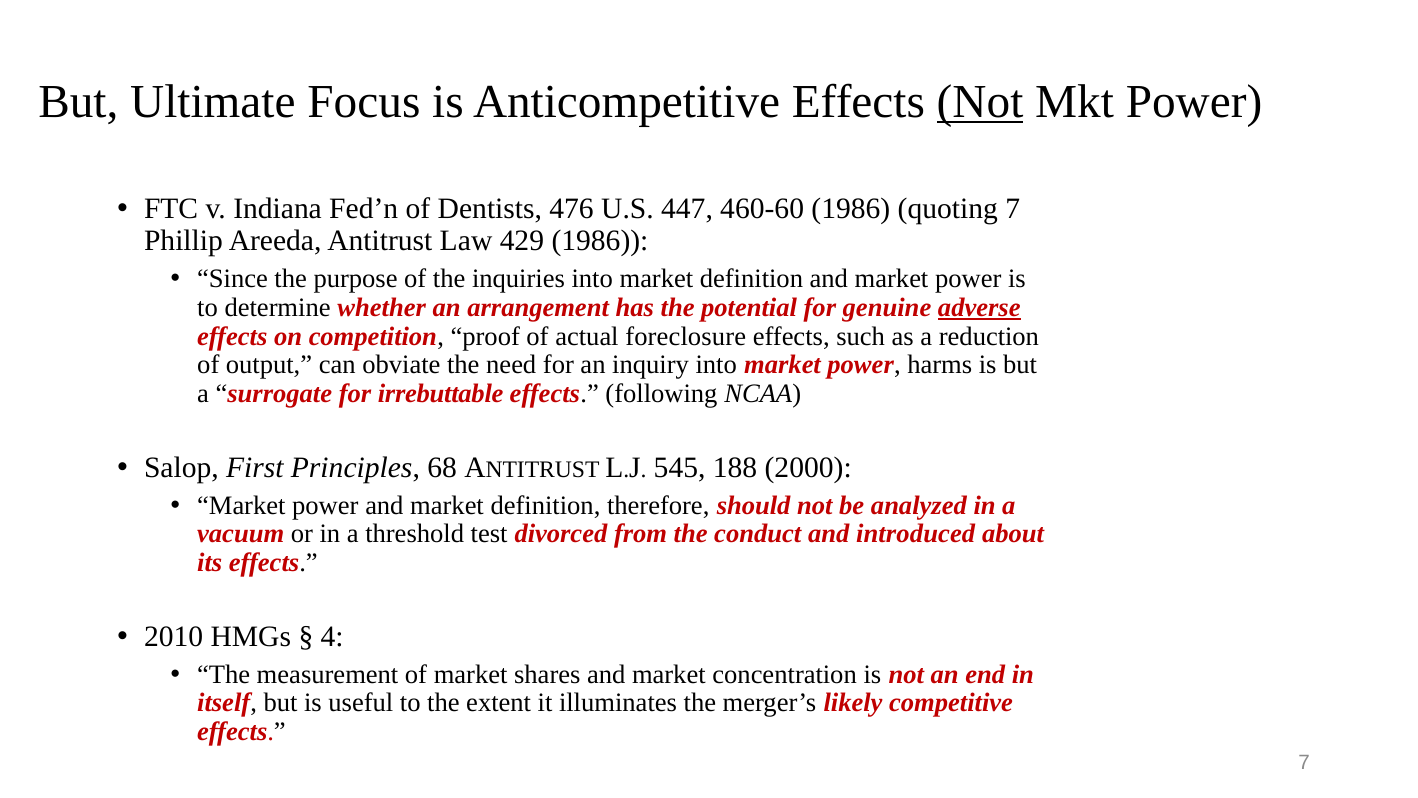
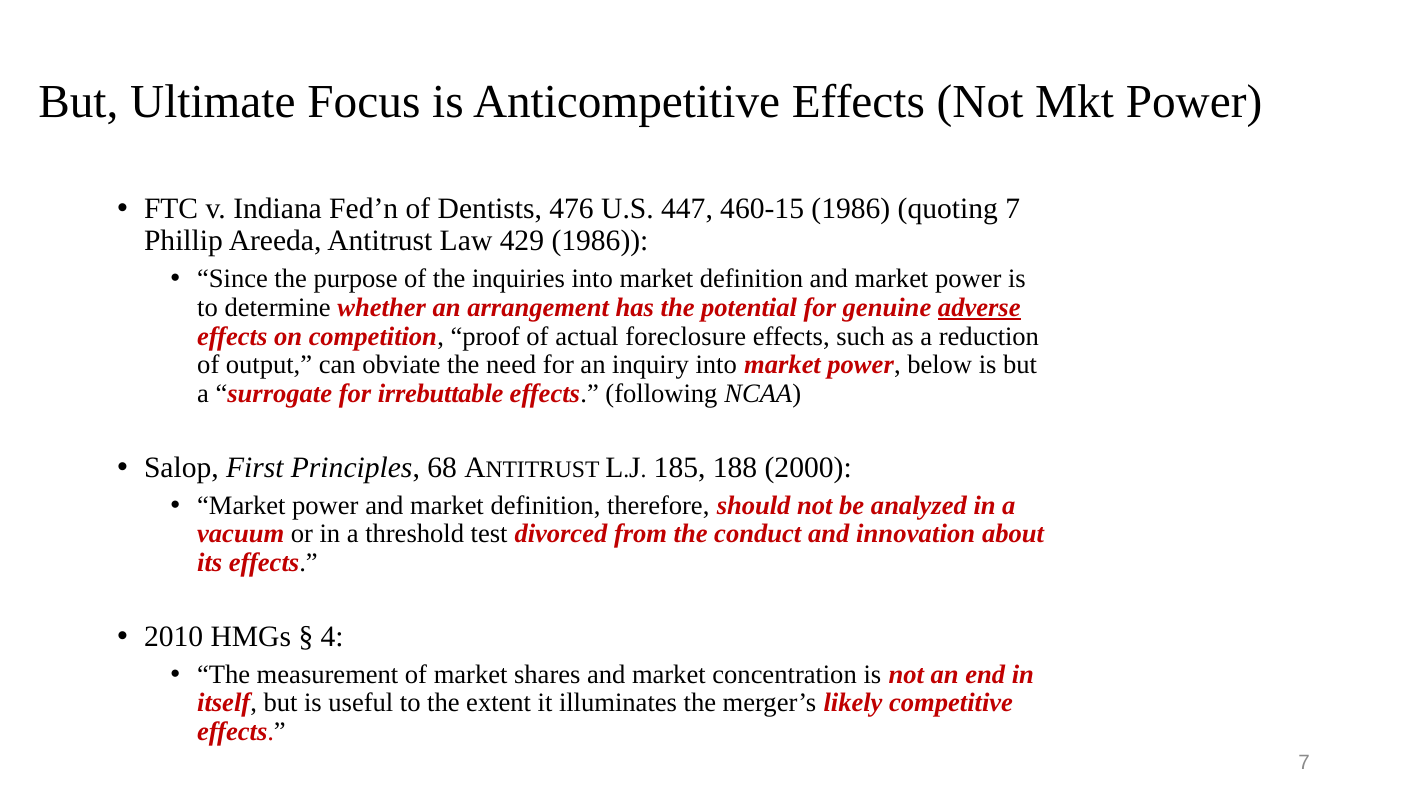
Not at (980, 102) underline: present -> none
460-60: 460-60 -> 460-15
harms: harms -> below
545: 545 -> 185
introduced: introduced -> innovation
